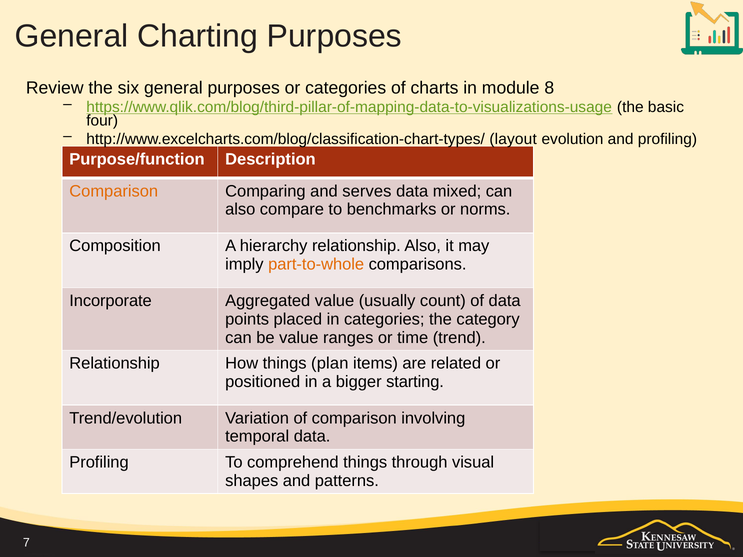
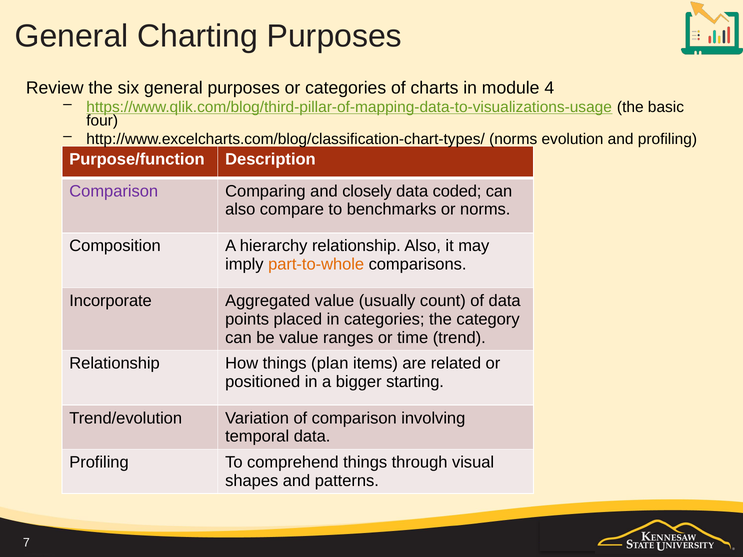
8: 8 -> 4
http://www.excelcharts.com/blog/classification-chart-types/ layout: layout -> norms
Comparison at (114, 191) colour: orange -> purple
serves: serves -> closely
mixed: mixed -> coded
